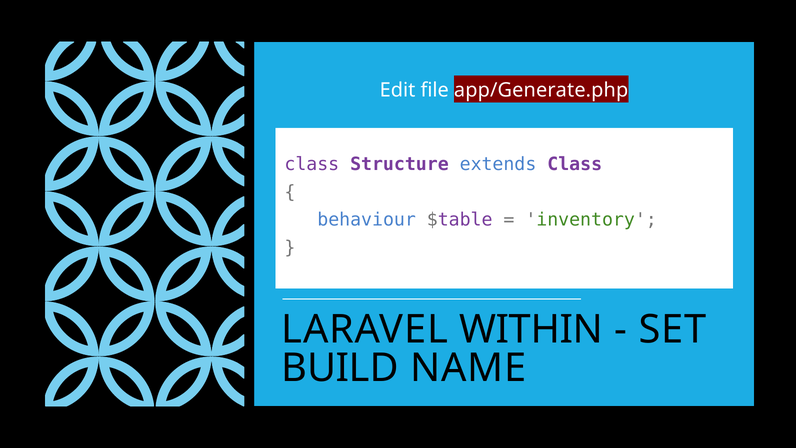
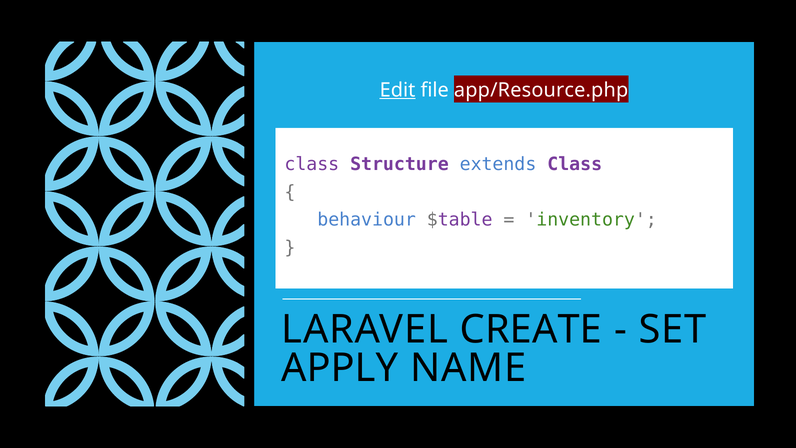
Edit underline: none -> present
app/Generate.php: app/Generate.php -> app/Resource.php
WITHIN: WITHIN -> CREATE
BUILD: BUILD -> APPLY
